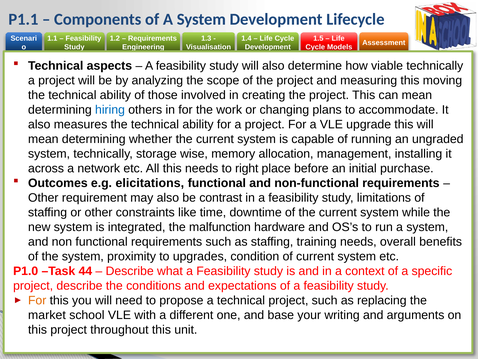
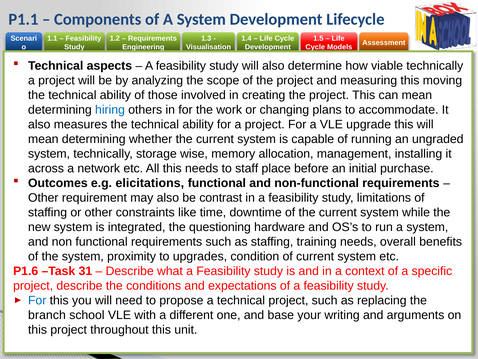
right: right -> staff
malfunction: malfunction -> questioning
P1.0: P1.0 -> P1.6
44: 44 -> 31
For at (37, 300) colour: orange -> blue
market: market -> branch
